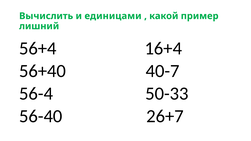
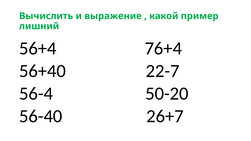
единицами: единицами -> выражение
16+4: 16+4 -> 76+4
40-7: 40-7 -> 22-7
50-33: 50-33 -> 50-20
